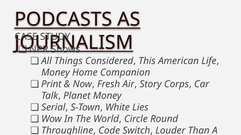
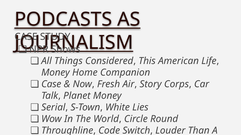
Print at (51, 85): Print -> Case
